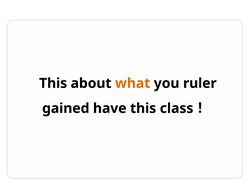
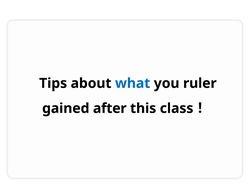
This at (53, 83): This -> Tips
what colour: orange -> blue
have: have -> after
